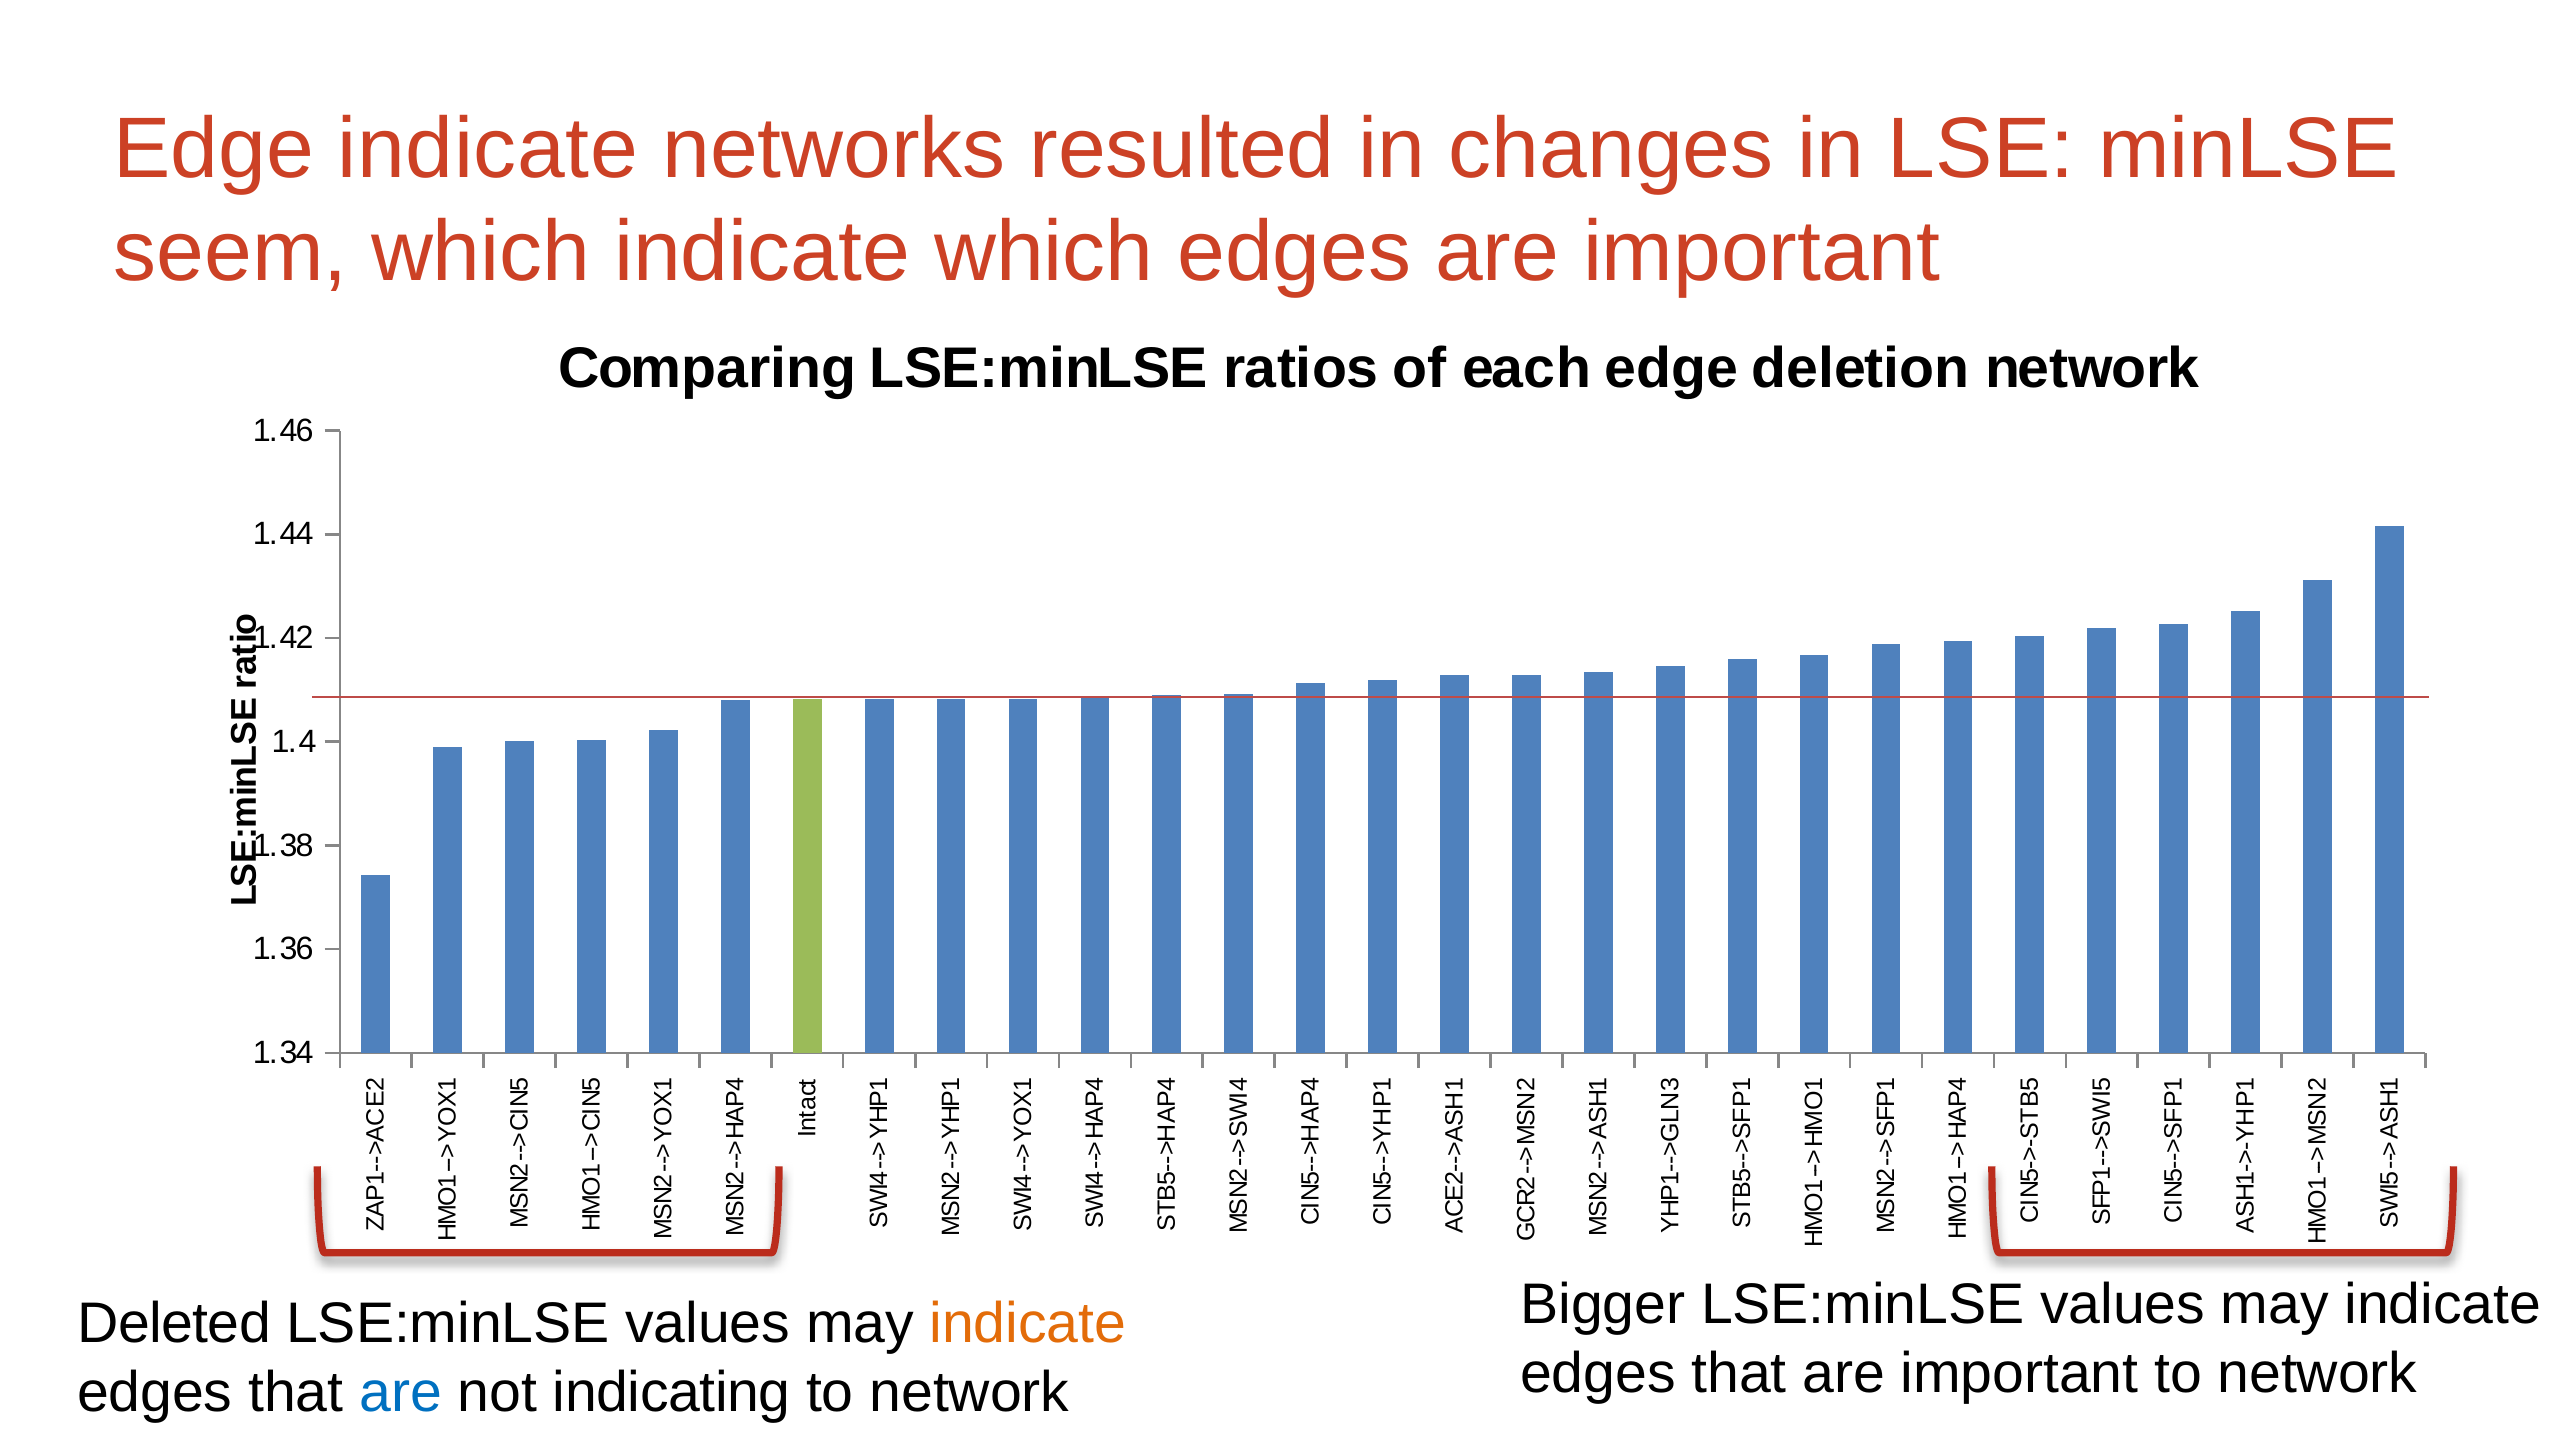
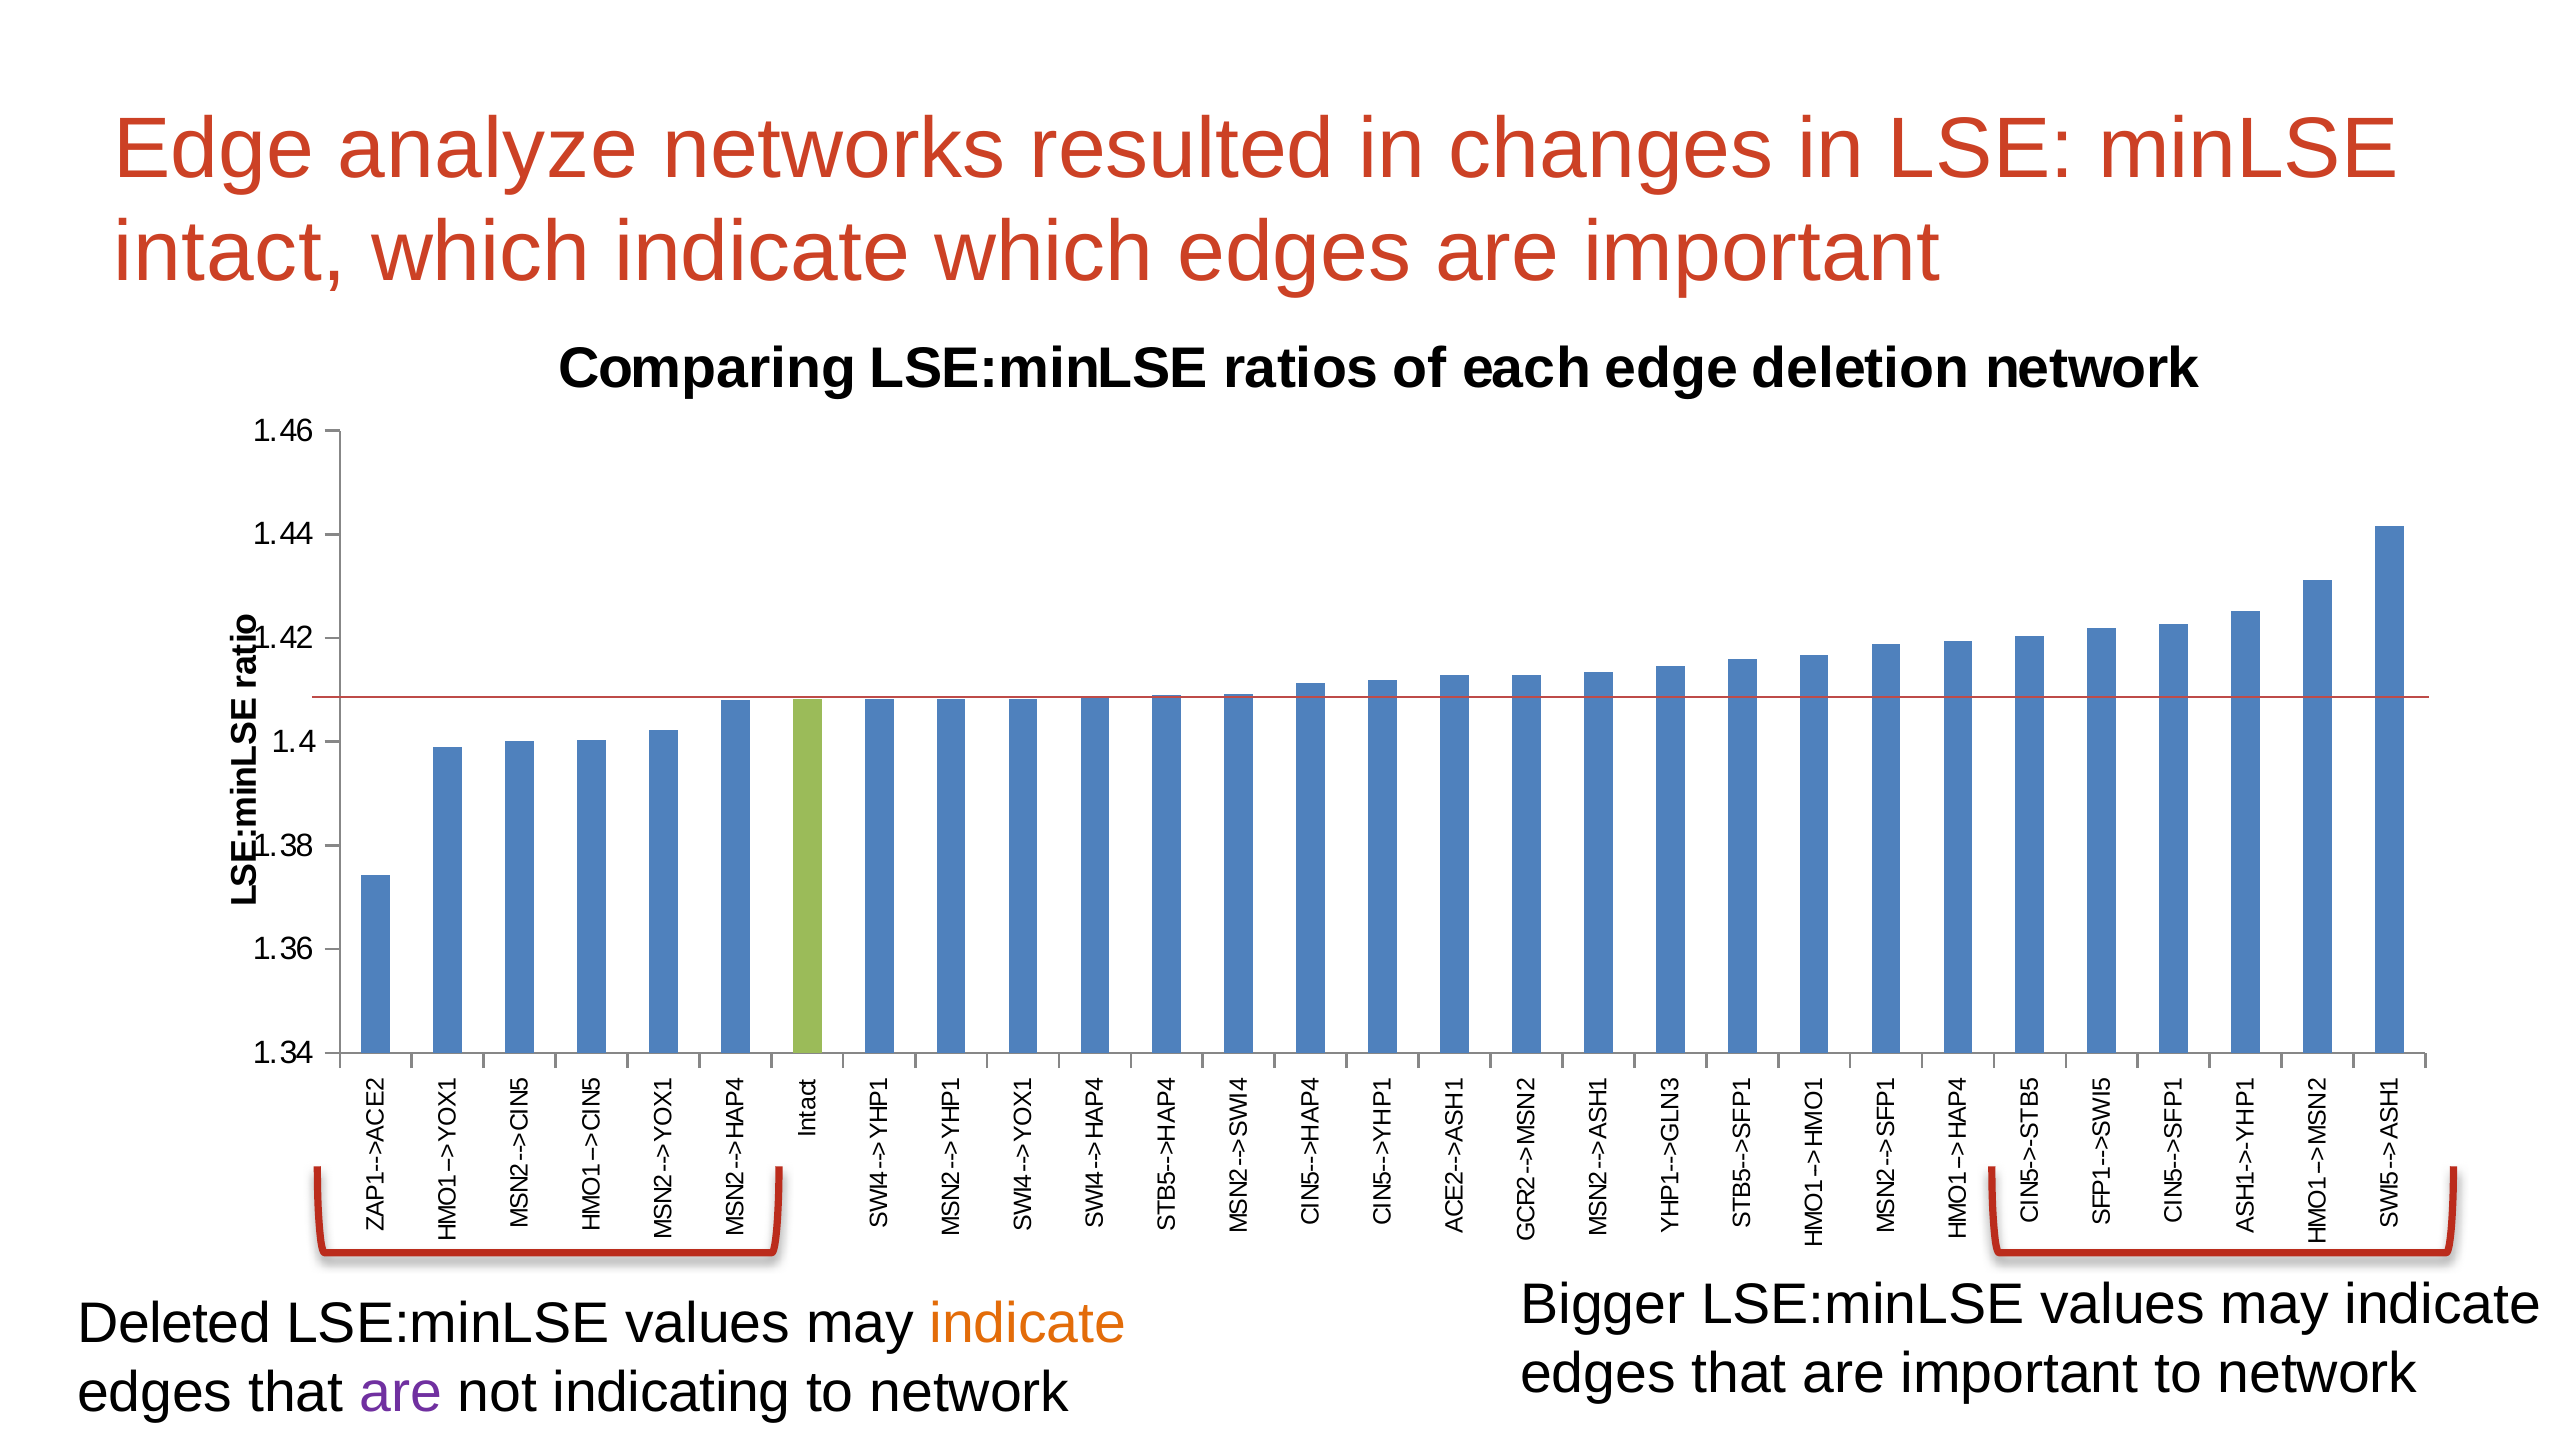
Edge indicate: indicate -> analyze
seem: seem -> intact
are at (401, 1392) colour: blue -> purple
